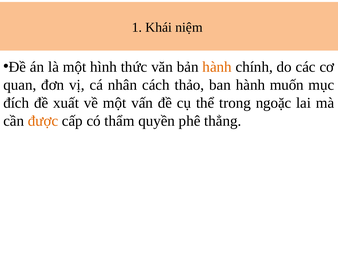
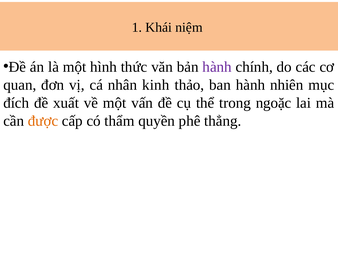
hành at (217, 67) colour: orange -> purple
cách: cách -> kinh
muốn: muốn -> nhiên
